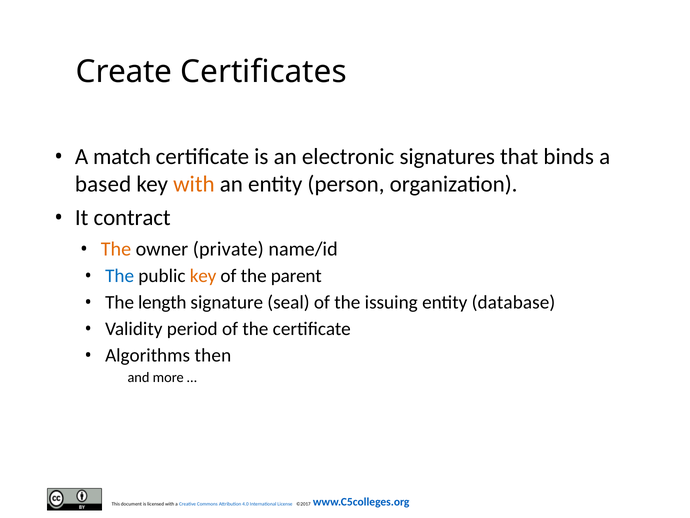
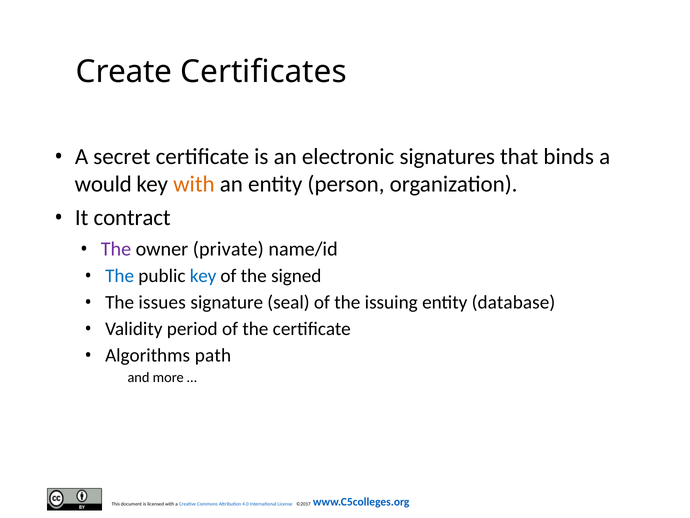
match: match -> secret
based: based -> would
The at (116, 249) colour: orange -> purple
key at (203, 276) colour: orange -> blue
parent: parent -> signed
length: length -> issues
then: then -> path
